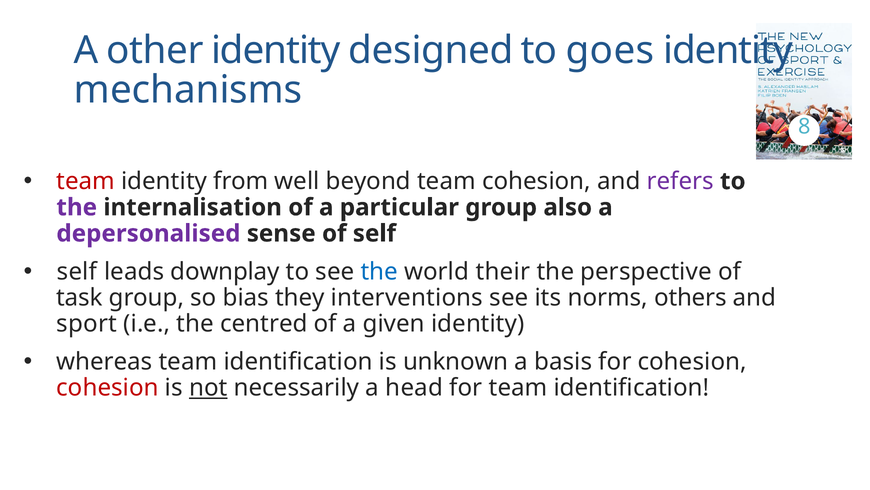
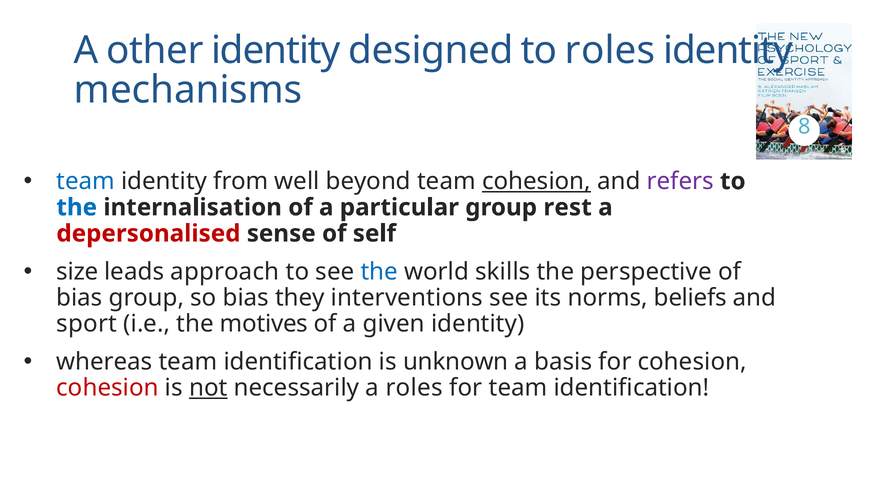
to goes: goes -> roles
team at (86, 181) colour: red -> blue
cohesion at (536, 181) underline: none -> present
the at (77, 207) colour: purple -> blue
also: also -> rest
depersonalised colour: purple -> red
self at (77, 271): self -> size
downplay: downplay -> approach
their: their -> skills
task at (79, 297): task -> bias
others: others -> beliefs
centred: centred -> motives
a head: head -> roles
